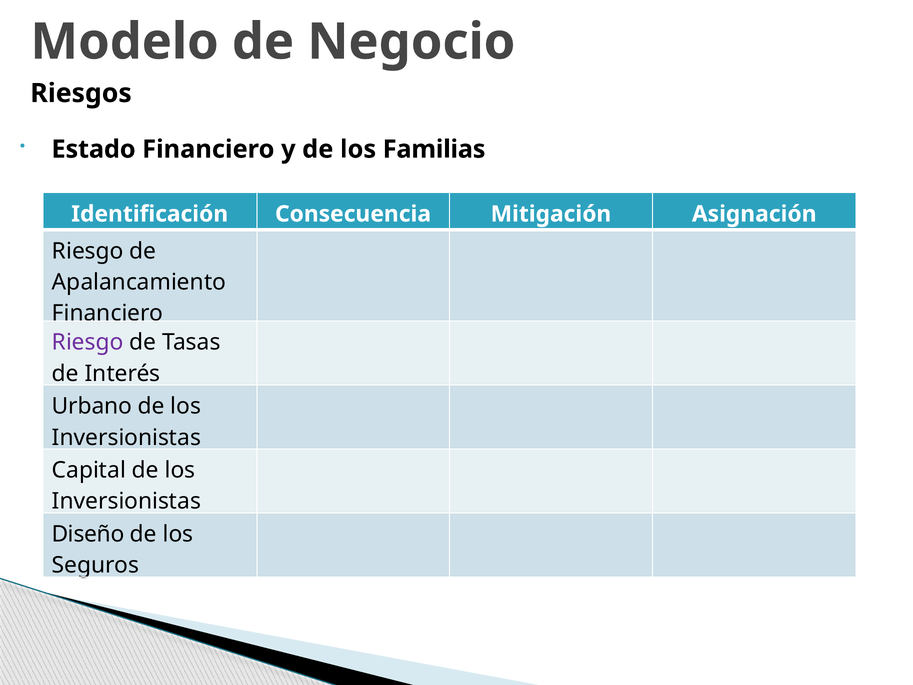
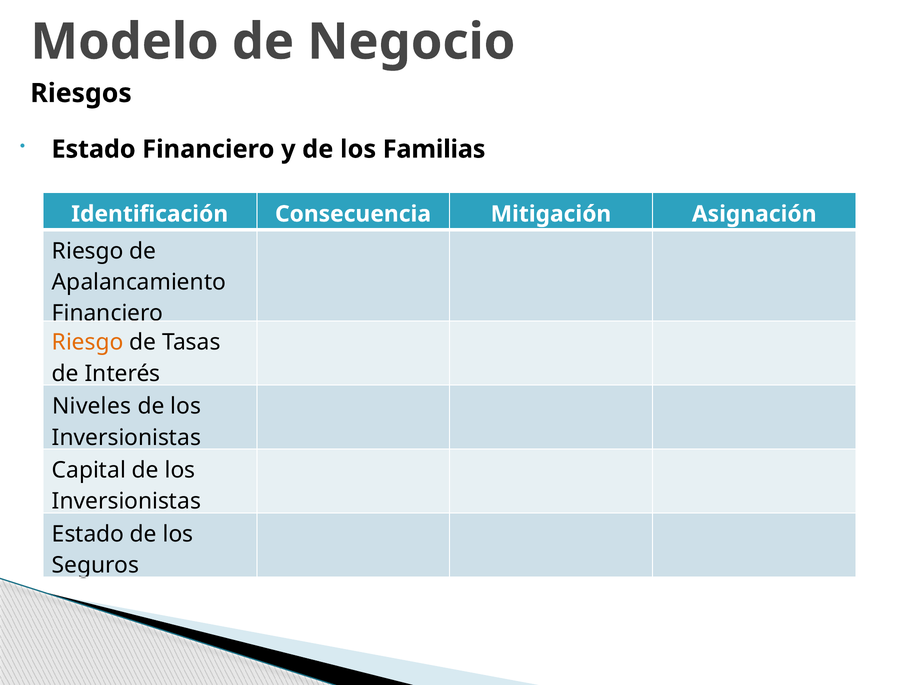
Riesgo at (88, 342) colour: purple -> orange
Urbano: Urbano -> Niveles
Diseño at (88, 534): Diseño -> Estado
